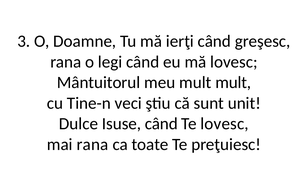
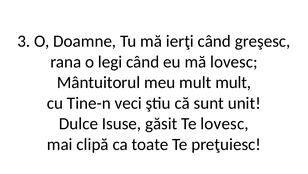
Isuse când: când -> găsit
mai rana: rana -> clipă
